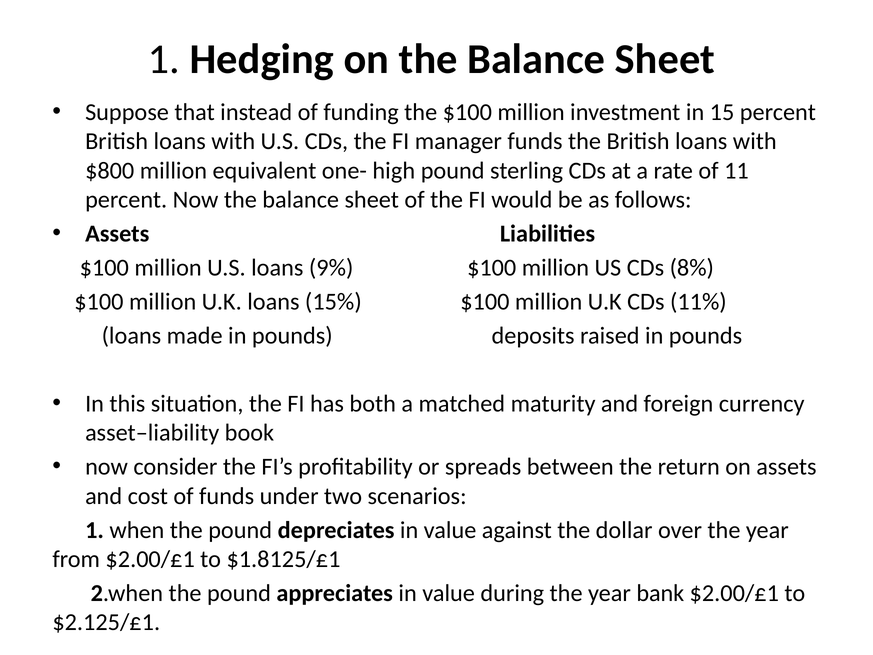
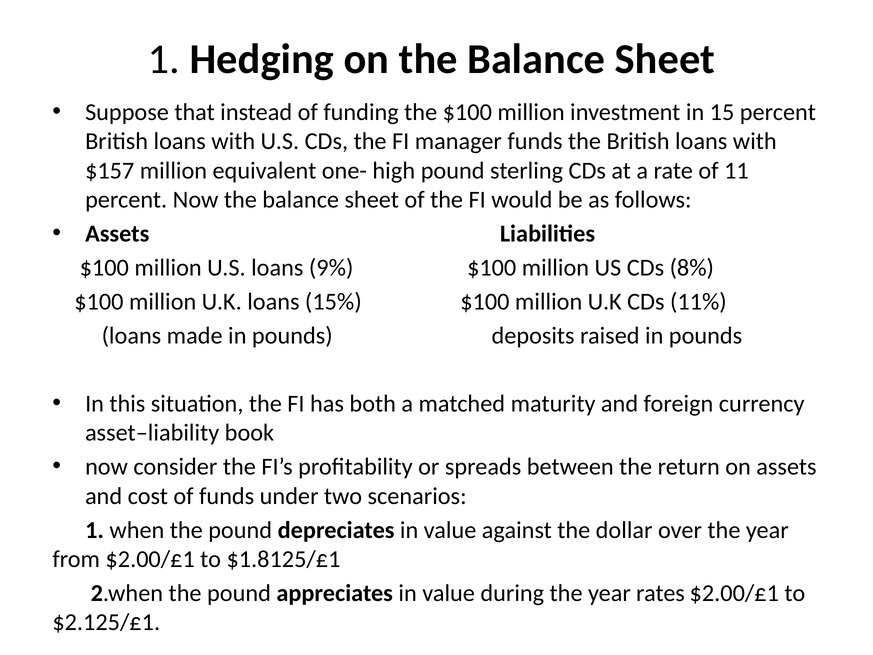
$800: $800 -> $157
bank: bank -> rates
